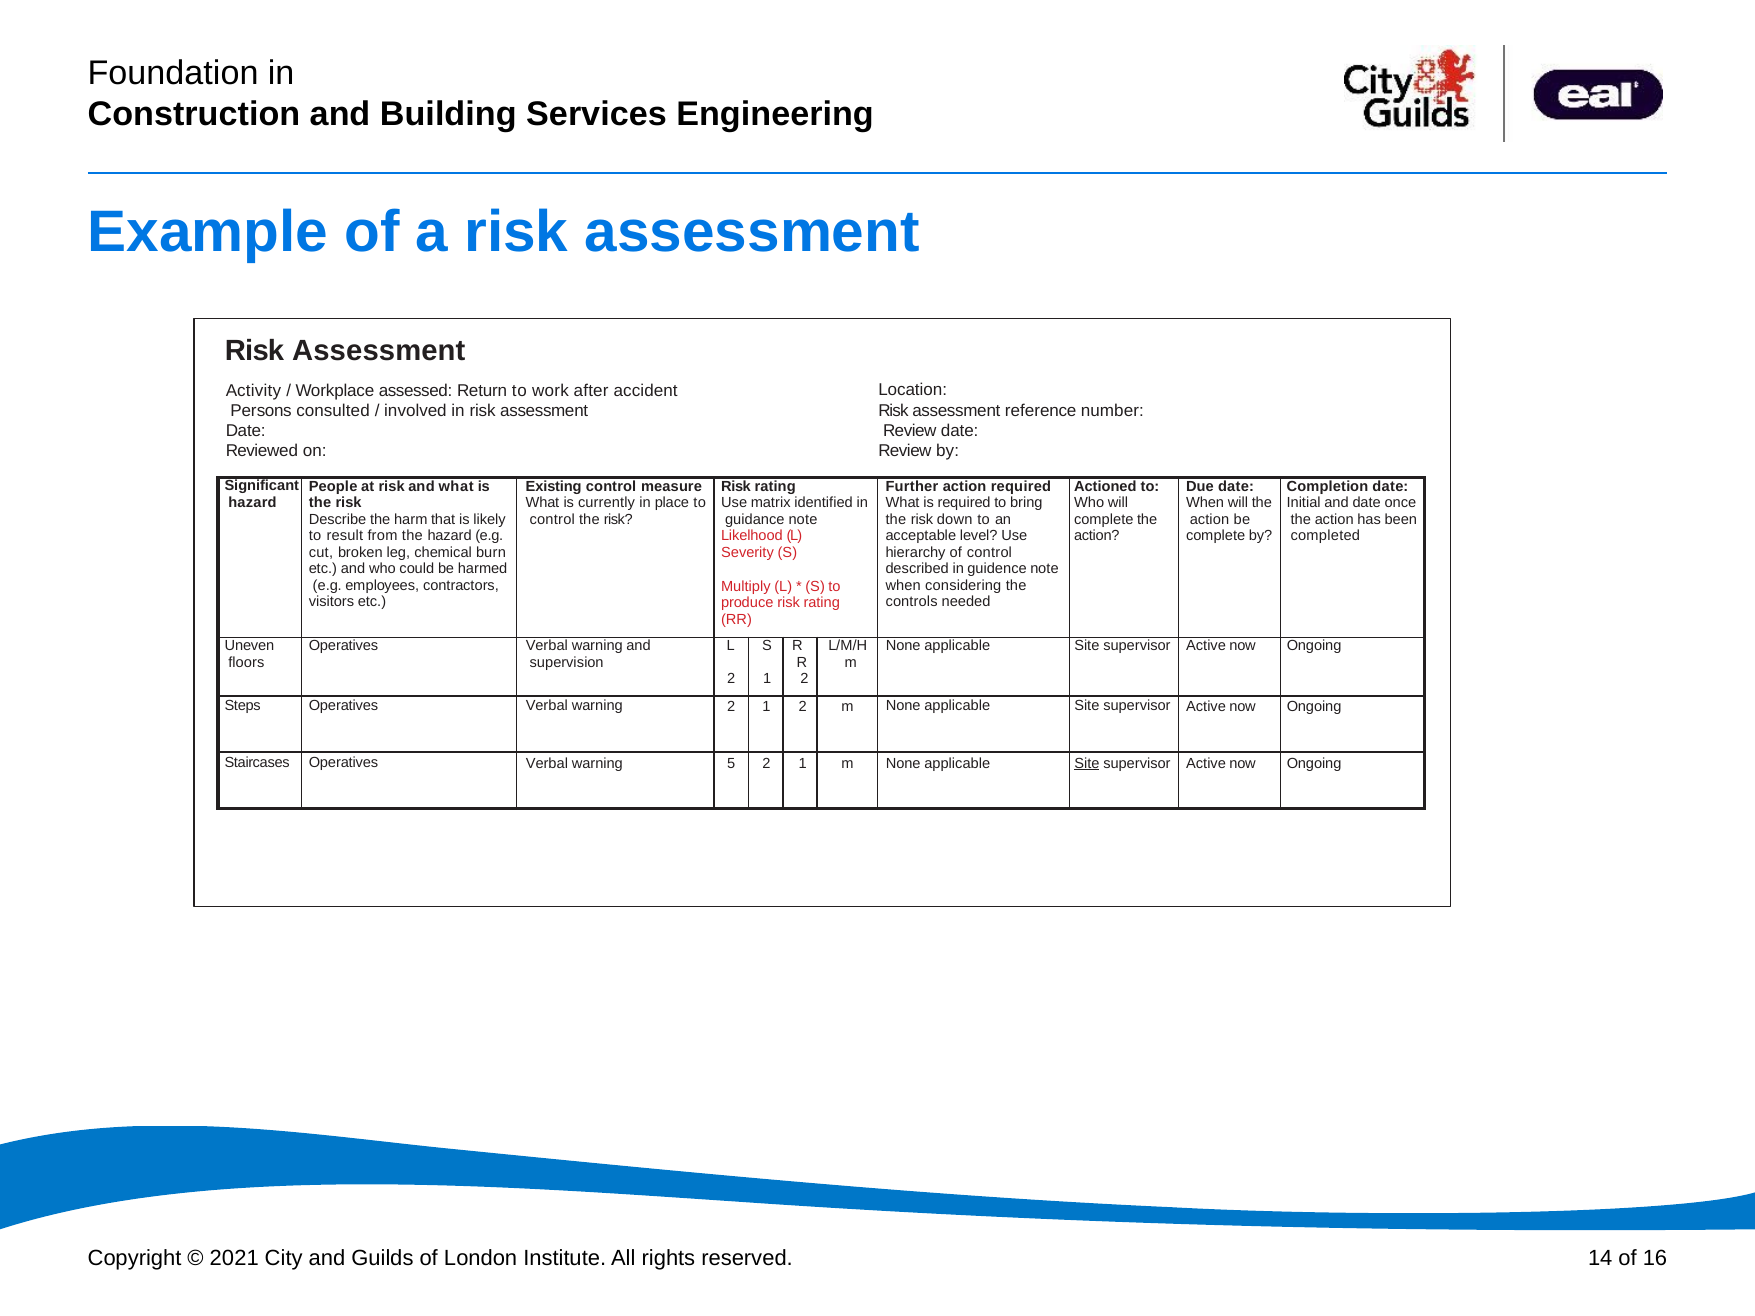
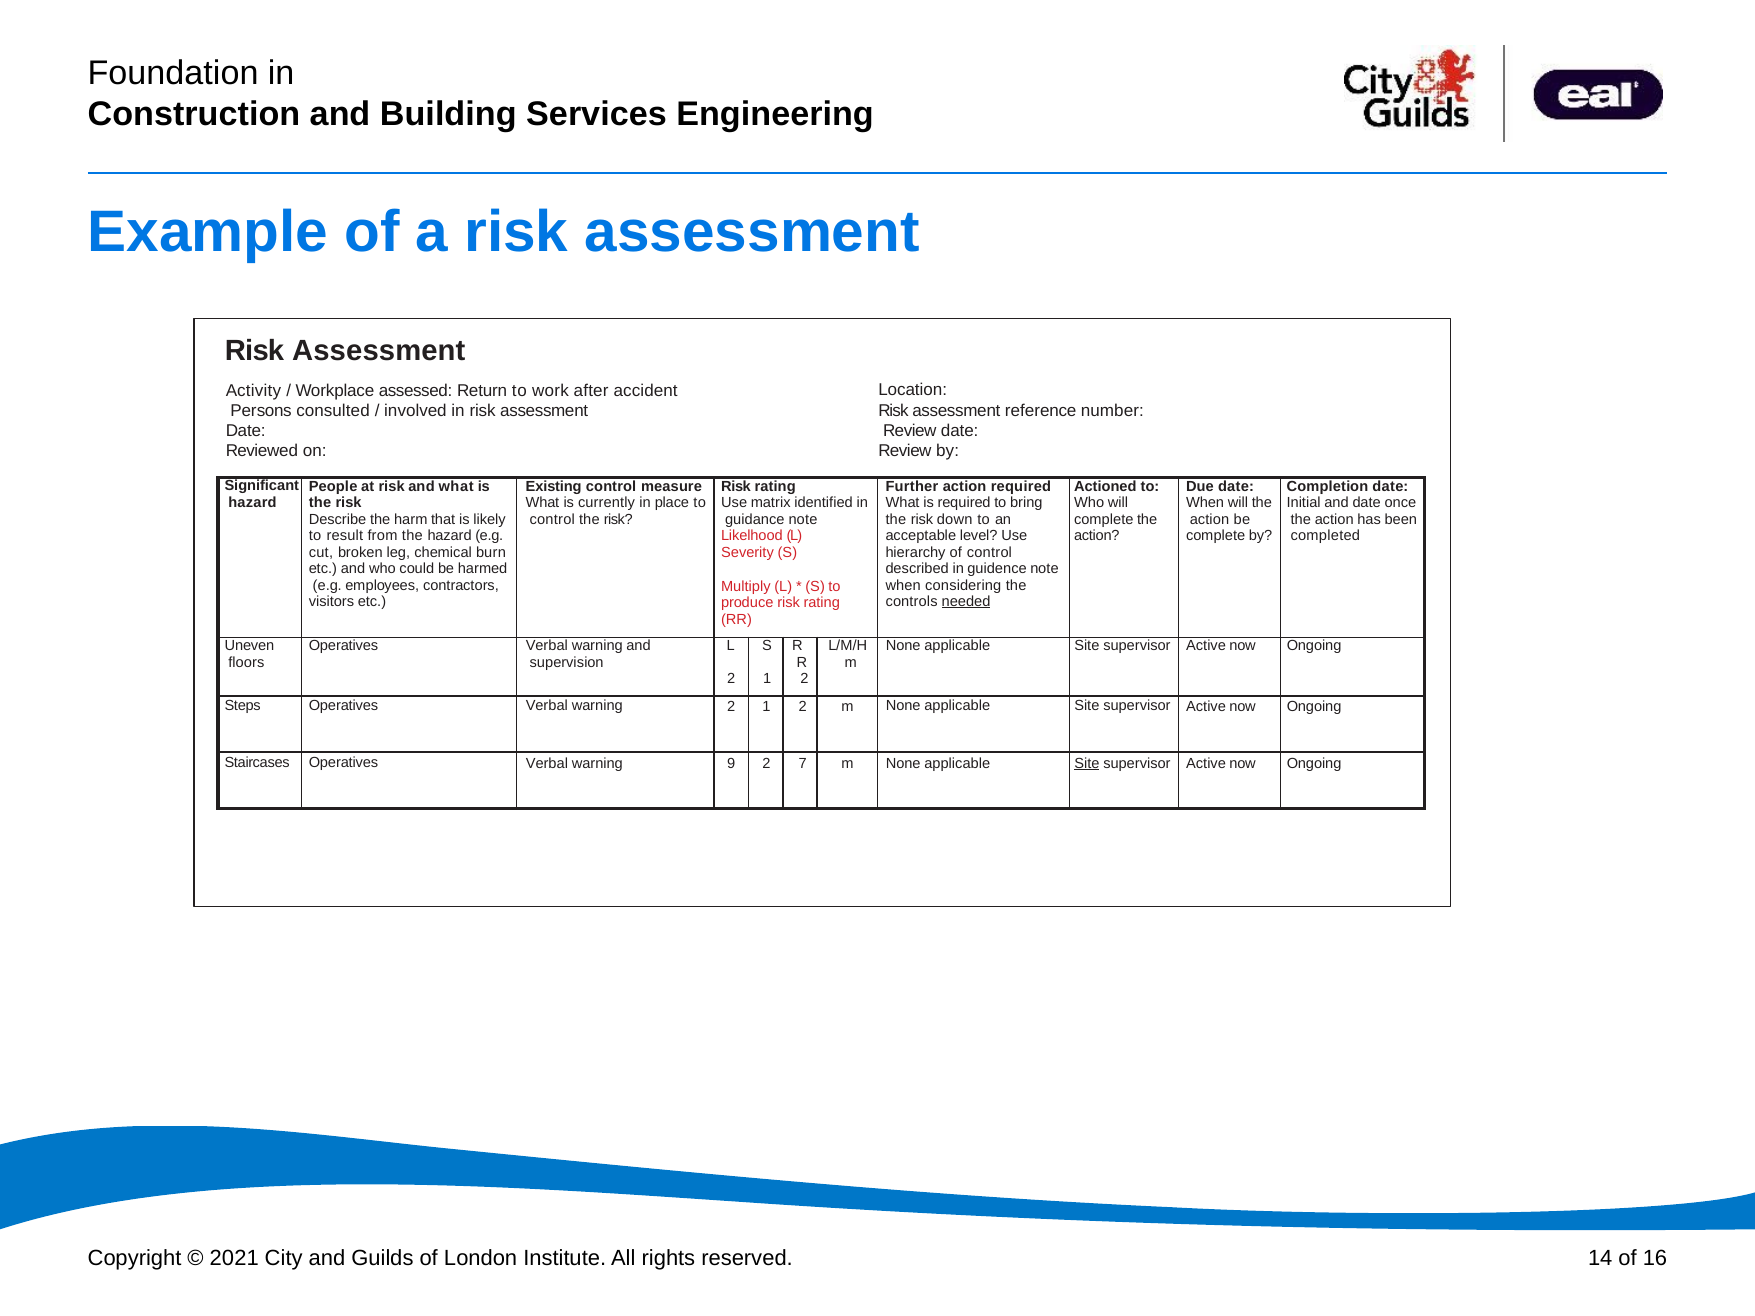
needed underline: none -> present
5: 5 -> 9
1 at (803, 763): 1 -> 7
